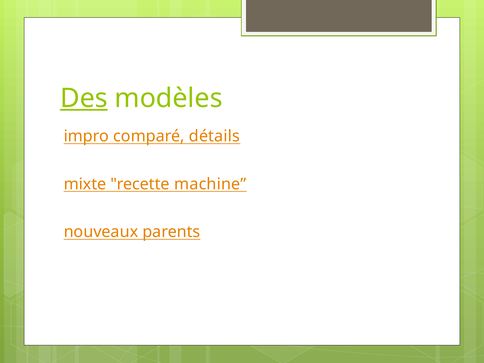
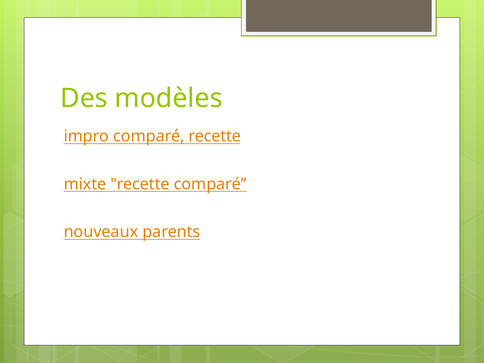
Des underline: present -> none
comparé détails: détails -> recette
recette machine: machine -> comparé
